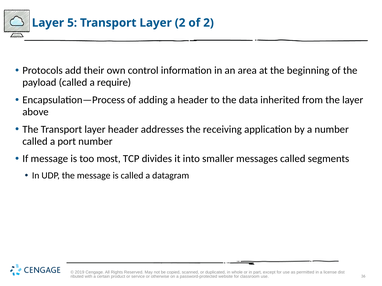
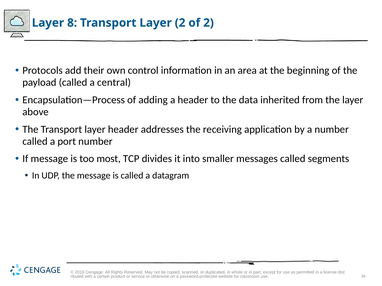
5: 5 -> 8
require: require -> central
